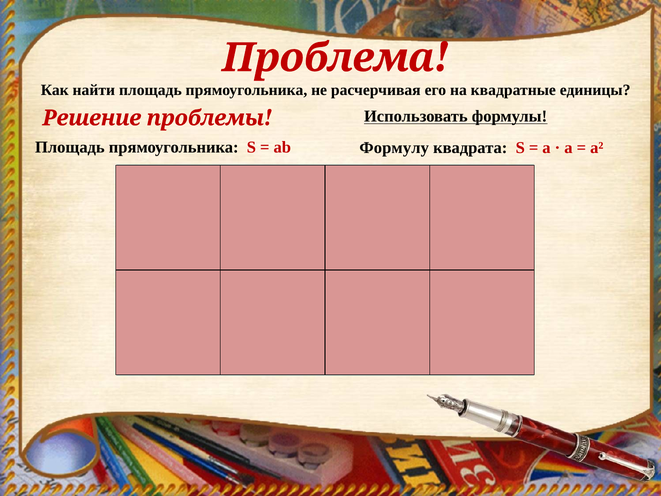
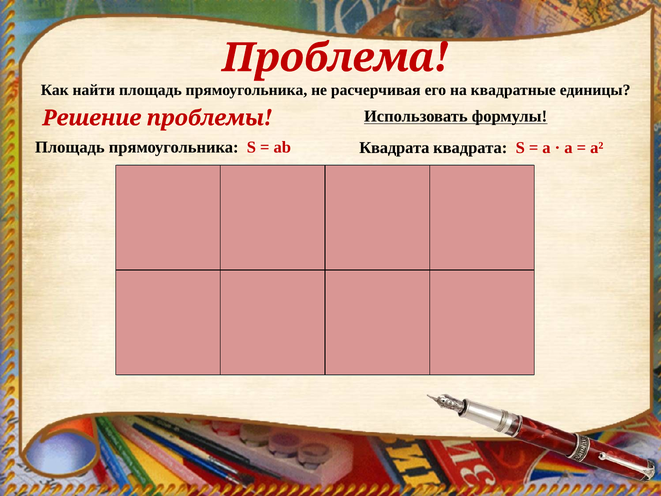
ab Формулу: Формулу -> Квадрата
